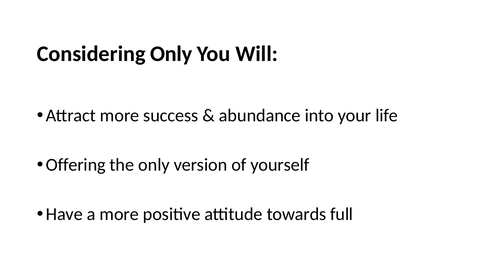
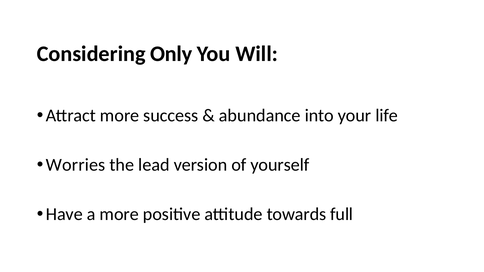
Offering: Offering -> Worries
the only: only -> lead
